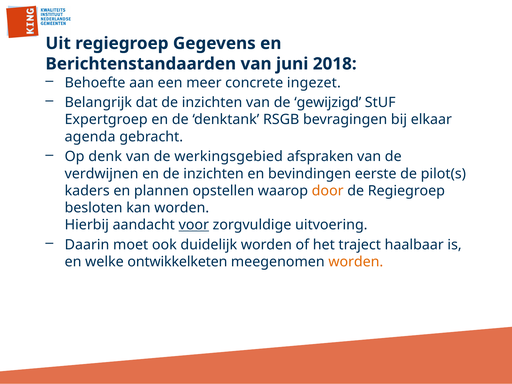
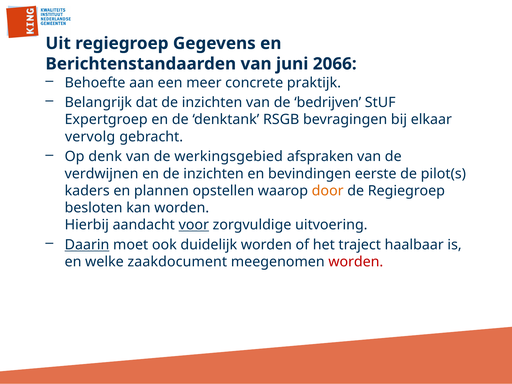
2018: 2018 -> 2066
ingezet: ingezet -> praktijk
gewijzigd: gewijzigd -> bedrijven
agenda: agenda -> vervolg
Daarin underline: none -> present
ontwikkelketen: ontwikkelketen -> zaakdocument
worden at (356, 262) colour: orange -> red
